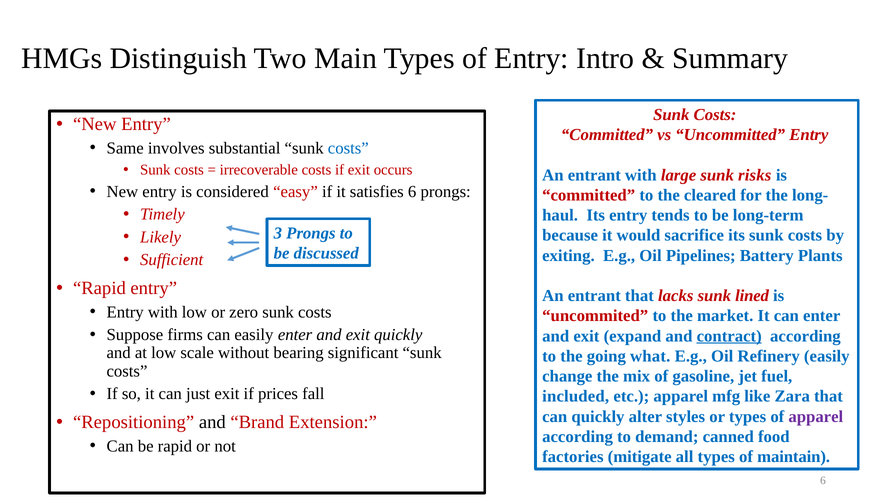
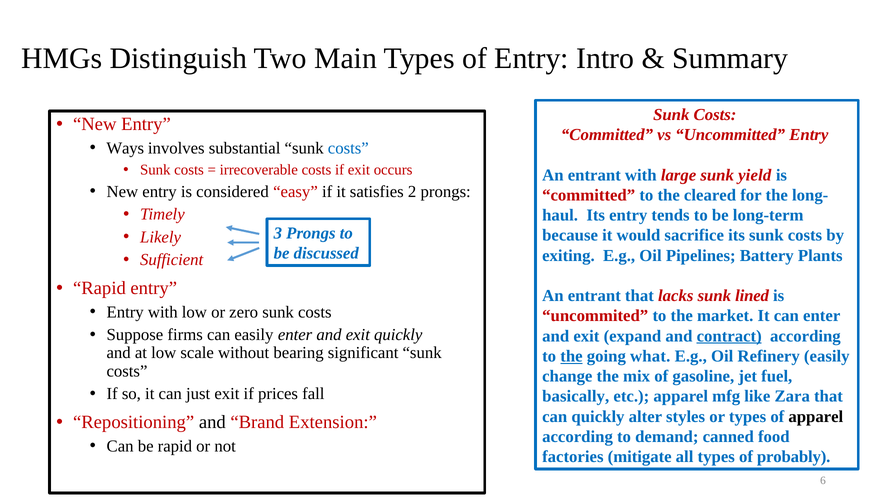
Same: Same -> Ways
risks: risks -> yield
satisfies 6: 6 -> 2
the at (571, 356) underline: none -> present
included: included -> basically
apparel at (816, 416) colour: purple -> black
maintain: maintain -> probably
